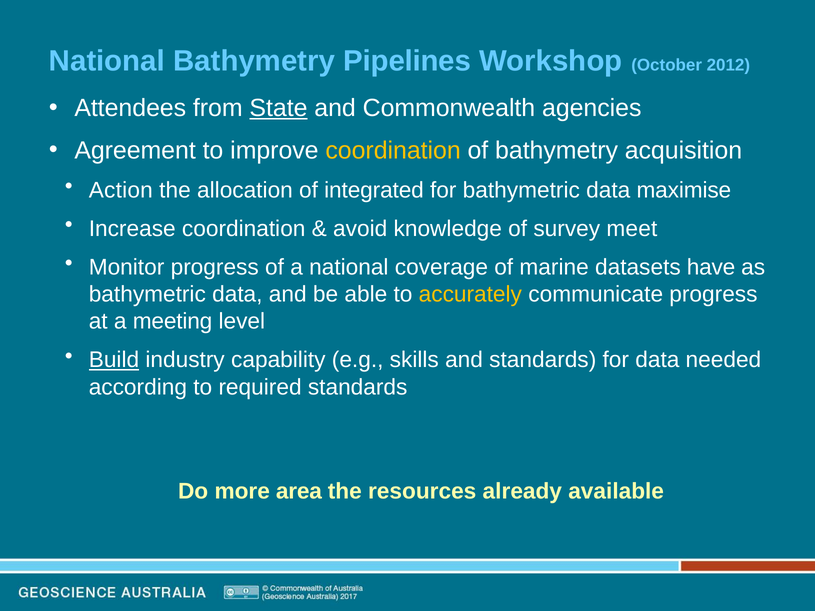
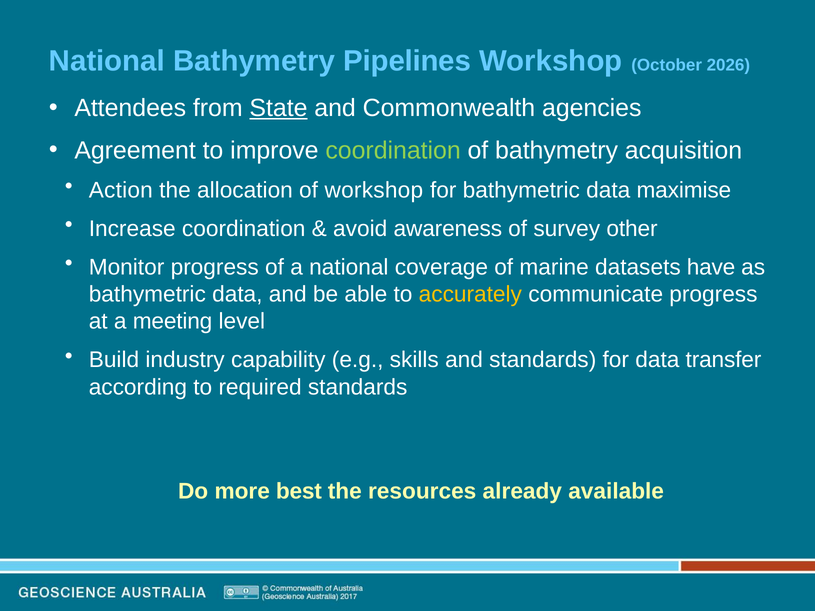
2012: 2012 -> 2026
coordination at (393, 151) colour: yellow -> light green
of integrated: integrated -> workshop
knowledge: knowledge -> awareness
meet: meet -> other
Build underline: present -> none
needed: needed -> transfer
area: area -> best
